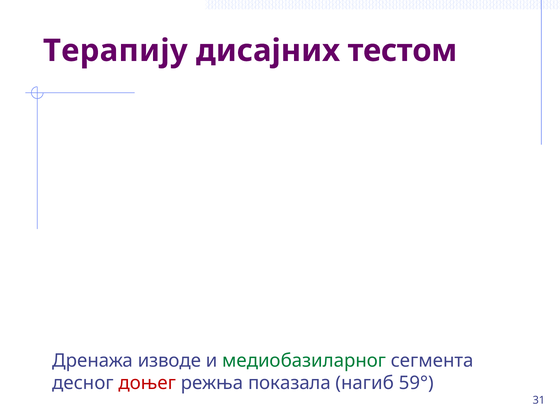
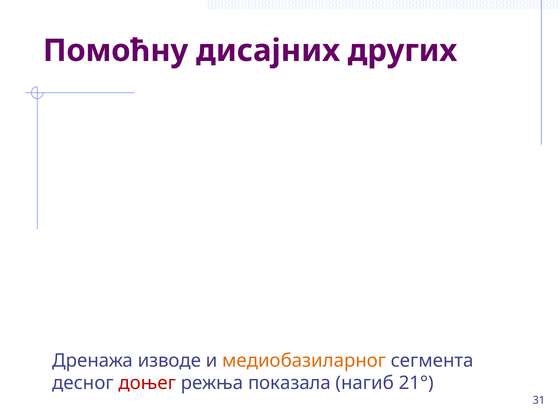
Терапију: Терапију -> Помоћну
тестом: тестом -> других
медиобазиларног colour: green -> orange
59°: 59° -> 21°
